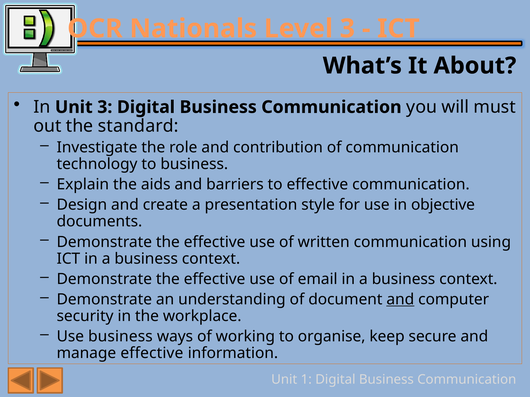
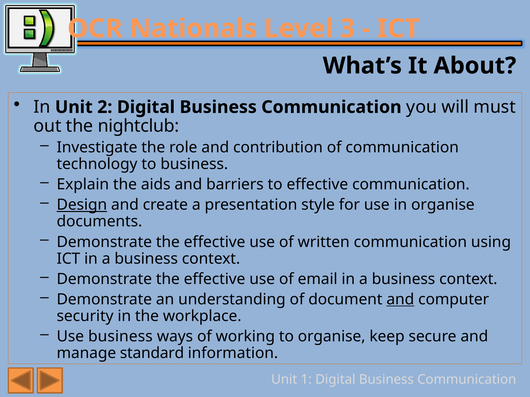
Unit 3: 3 -> 2
standard: standard -> nightclub
Design underline: none -> present
in objective: objective -> organise
manage effective: effective -> standard
